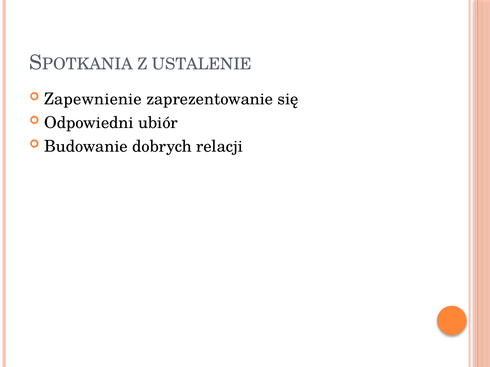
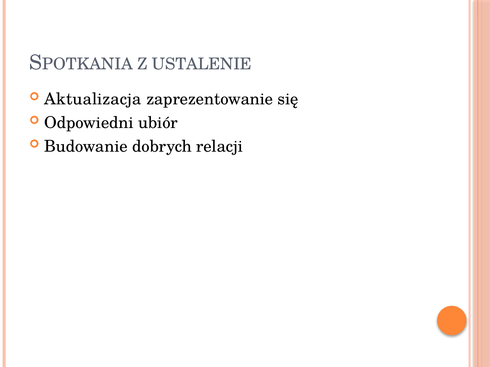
Zapewnienie: Zapewnienie -> Aktualizacja
